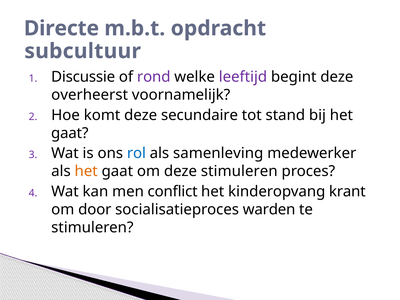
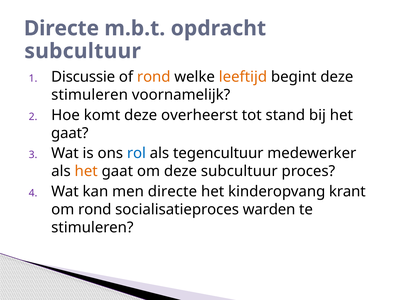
rond at (154, 77) colour: purple -> orange
leeftijd colour: purple -> orange
overheerst at (90, 95): overheerst -> stimuleren
secundaire: secundaire -> overheerst
samenleving: samenleving -> tegencultuur
deze stimuleren: stimuleren -> subcultuur
men conflict: conflict -> directe
om door: door -> rond
